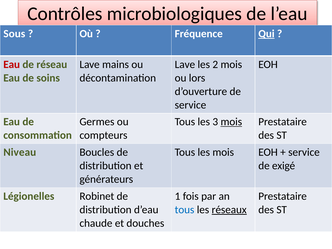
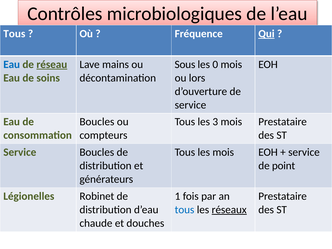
Sous at (14, 34): Sous -> Tous
Eau at (12, 64) colour: red -> blue
réseau underline: none -> present
Lave at (185, 64): Lave -> Sous
2: 2 -> 0
Germes at (97, 122): Germes -> Boucles
mois at (231, 122) underline: present -> none
Niveau at (20, 152): Niveau -> Service
exigé: exigé -> point
